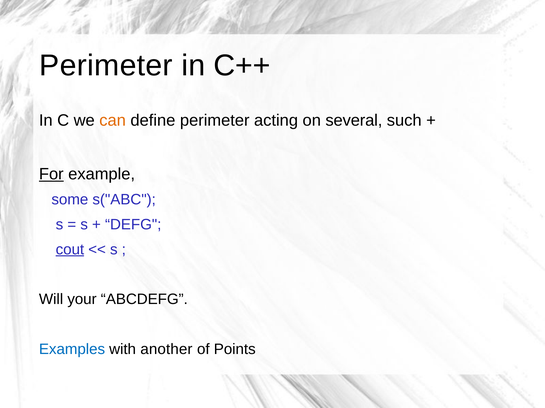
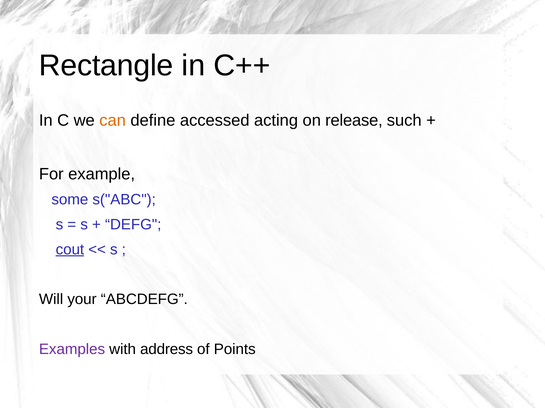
Perimeter at (106, 66): Perimeter -> Rectangle
define perimeter: perimeter -> accessed
several: several -> release
For underline: present -> none
Examples colour: blue -> purple
another: another -> address
